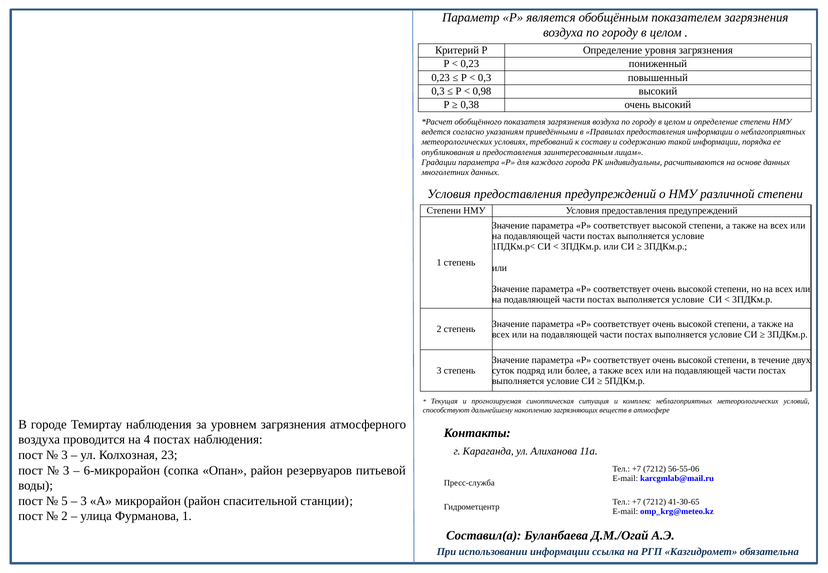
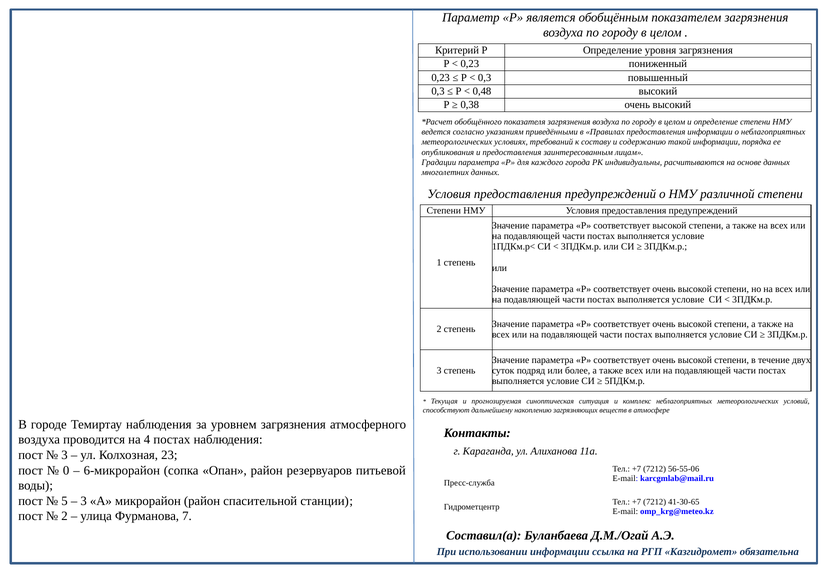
0,98: 0,98 -> 0,48
3 at (66, 471): 3 -> 0
Фурманова 1: 1 -> 7
